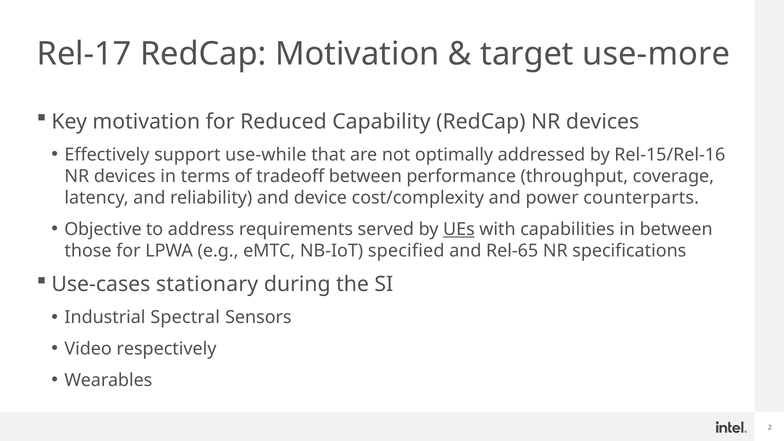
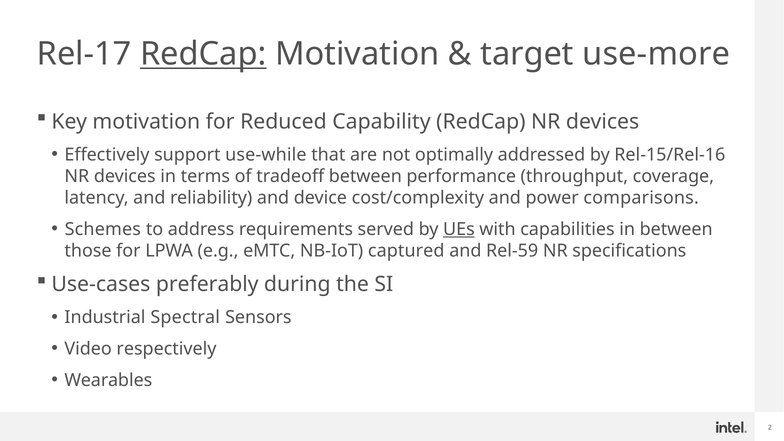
RedCap at (203, 54) underline: none -> present
counterparts: counterparts -> comparisons
Objective: Objective -> Schemes
specified: specified -> captured
Rel-65: Rel-65 -> Rel-59
stationary: stationary -> preferably
